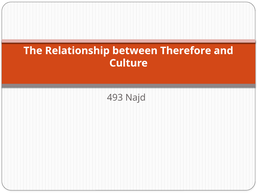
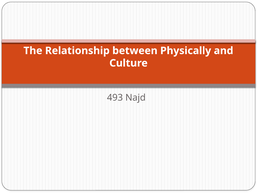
Therefore: Therefore -> Physically
